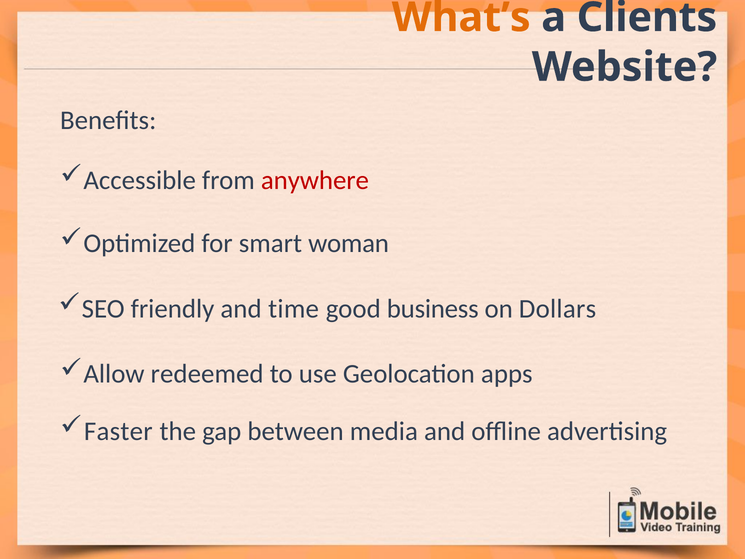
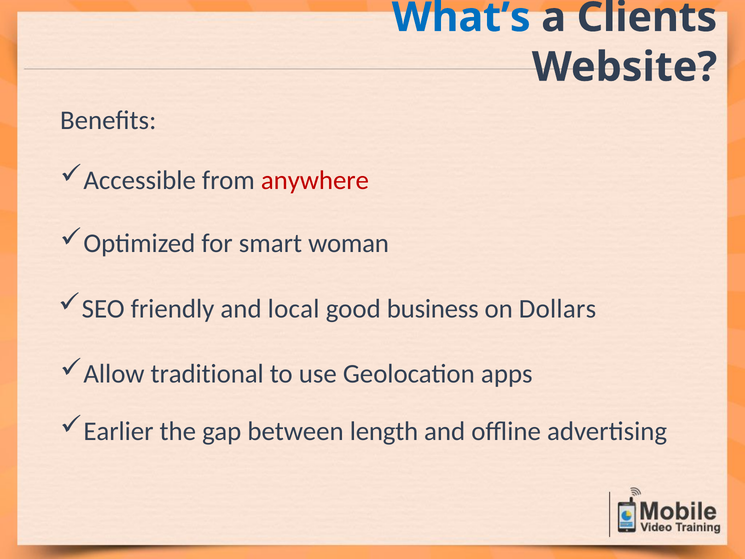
What’s colour: orange -> blue
time: time -> local
redeemed: redeemed -> traditional
Faster: Faster -> Earlier
media: media -> length
